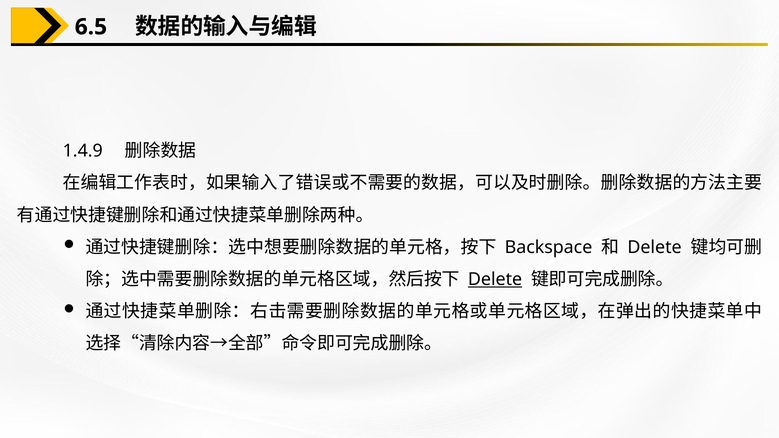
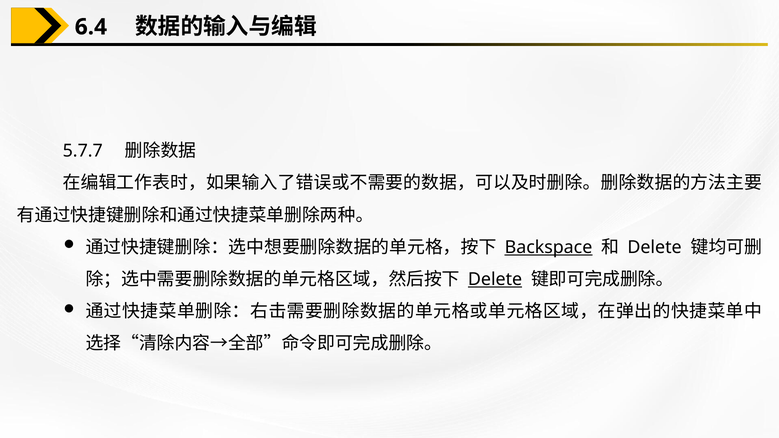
6.5: 6.5 -> 6.4
1.4.9: 1.4.9 -> 5.7.7
Backspace underline: none -> present
